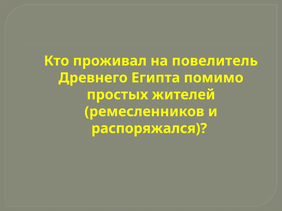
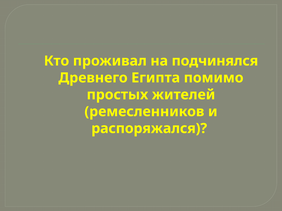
повелитель: повелитель -> подчинялся
